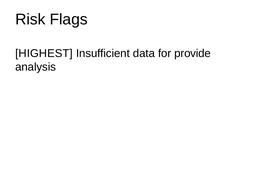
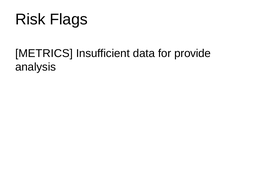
HIGHEST: HIGHEST -> METRICS
